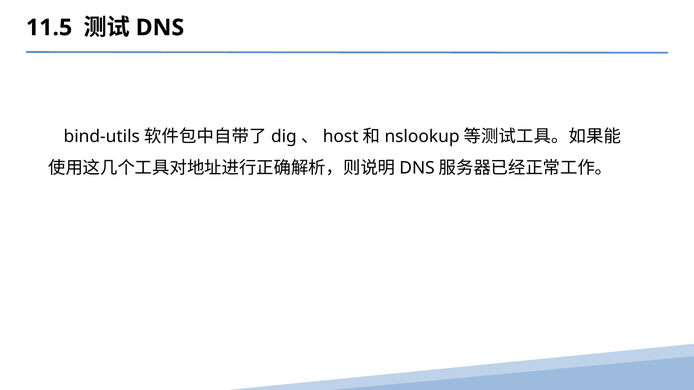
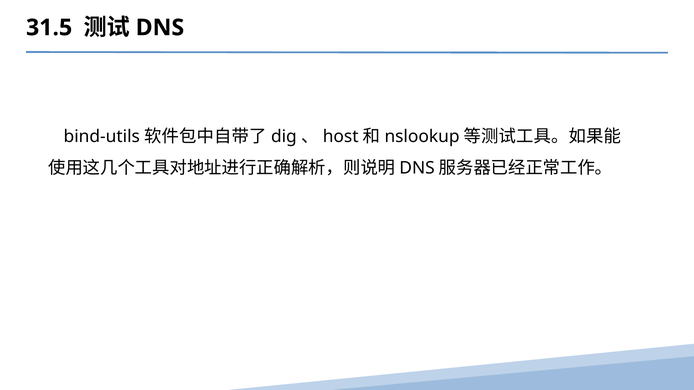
11.5: 11.5 -> 31.5
